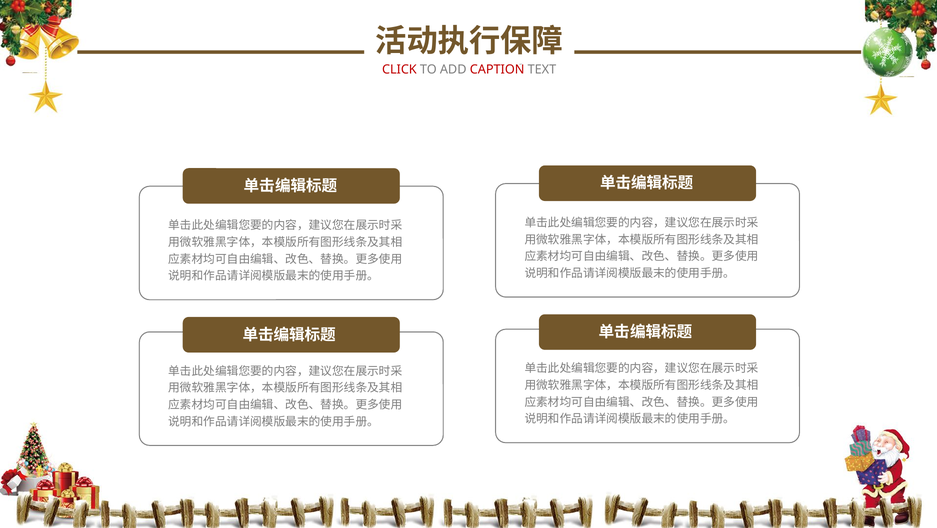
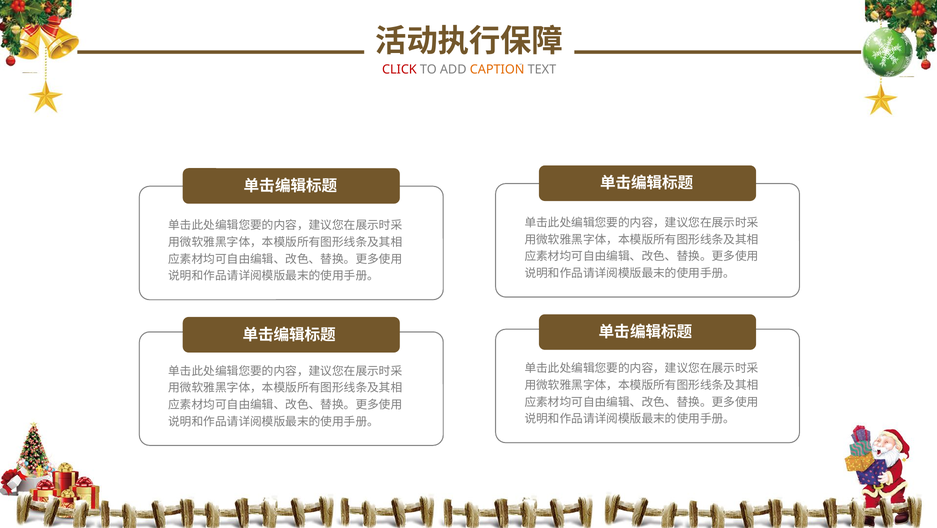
CAPTION colour: red -> orange
